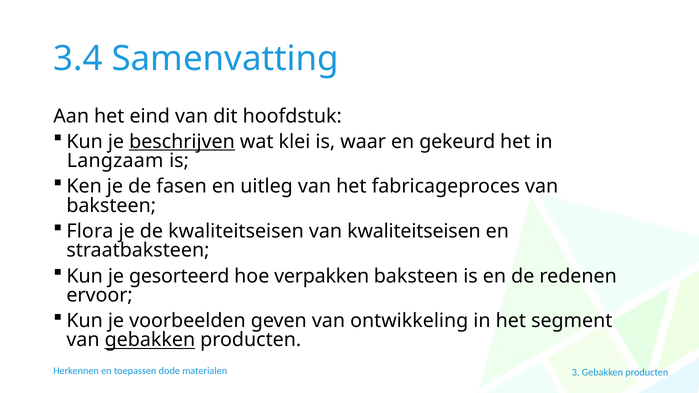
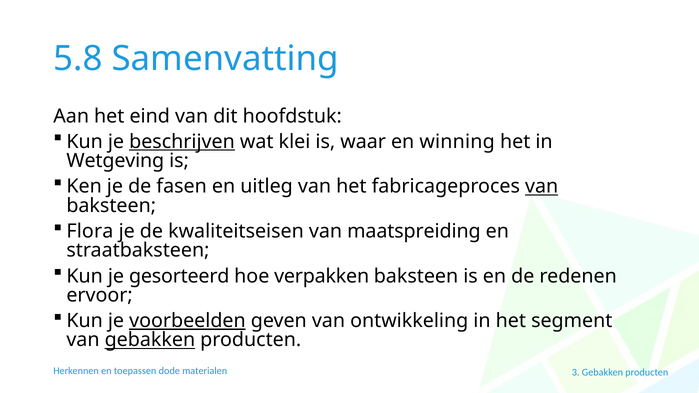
3.4: 3.4 -> 5.8
gekeurd: gekeurd -> winning
Langzaam: Langzaam -> Wetgeving
van at (542, 187) underline: none -> present
van kwaliteitseisen: kwaliteitseisen -> maatspreiding
voorbeelden underline: none -> present
